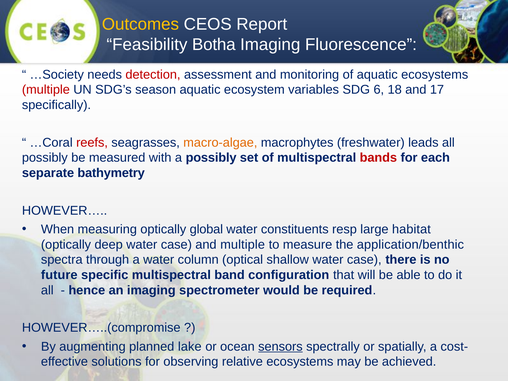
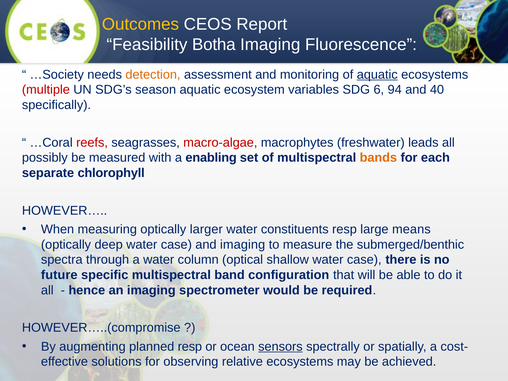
detection colour: red -> orange
aquatic at (377, 75) underline: none -> present
18: 18 -> 94
17: 17 -> 40
macro-algae colour: orange -> red
a possibly: possibly -> enabling
bands colour: red -> orange
bathymetry: bathymetry -> chlorophyll
global: global -> larger
habitat: habitat -> means
and multiple: multiple -> imaging
application/benthic: application/benthic -> submerged/benthic
planned lake: lake -> resp
